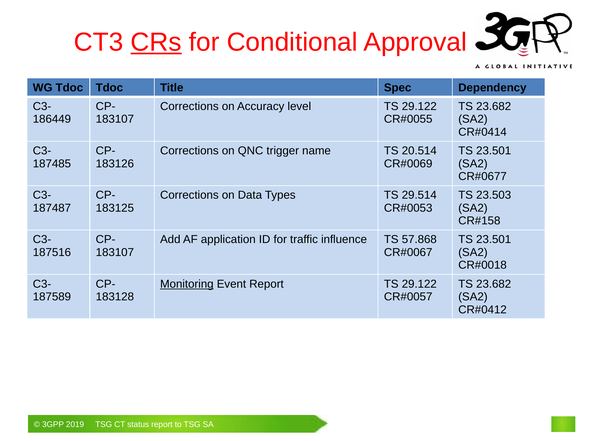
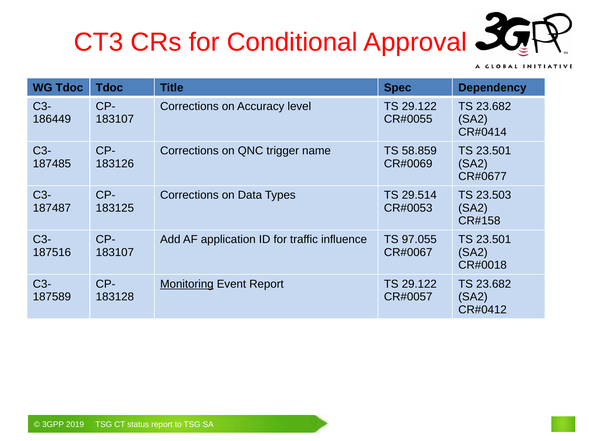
CRs underline: present -> none
20.514: 20.514 -> 58.859
57.868: 57.868 -> 97.055
